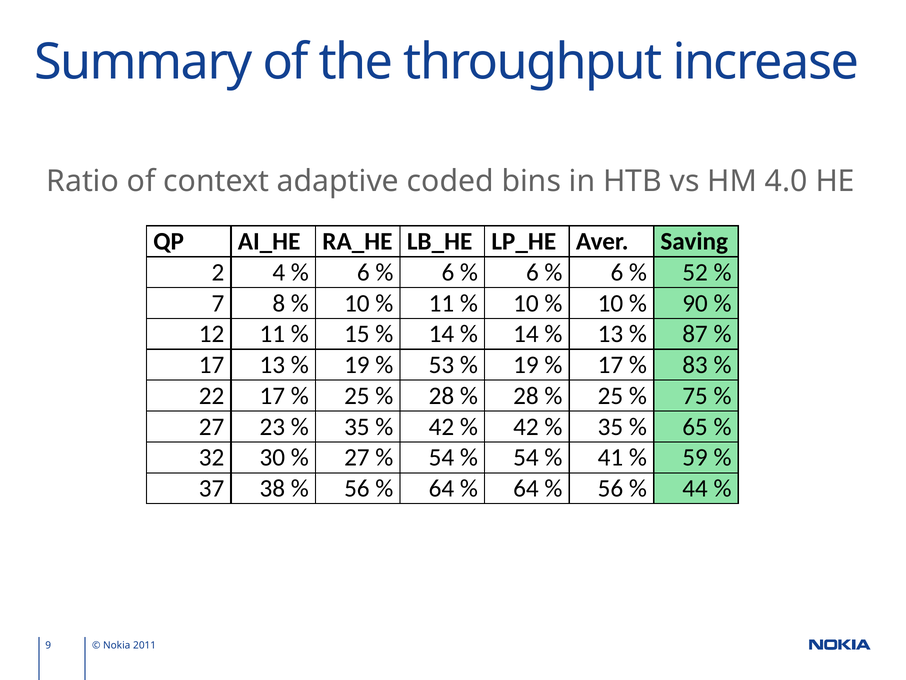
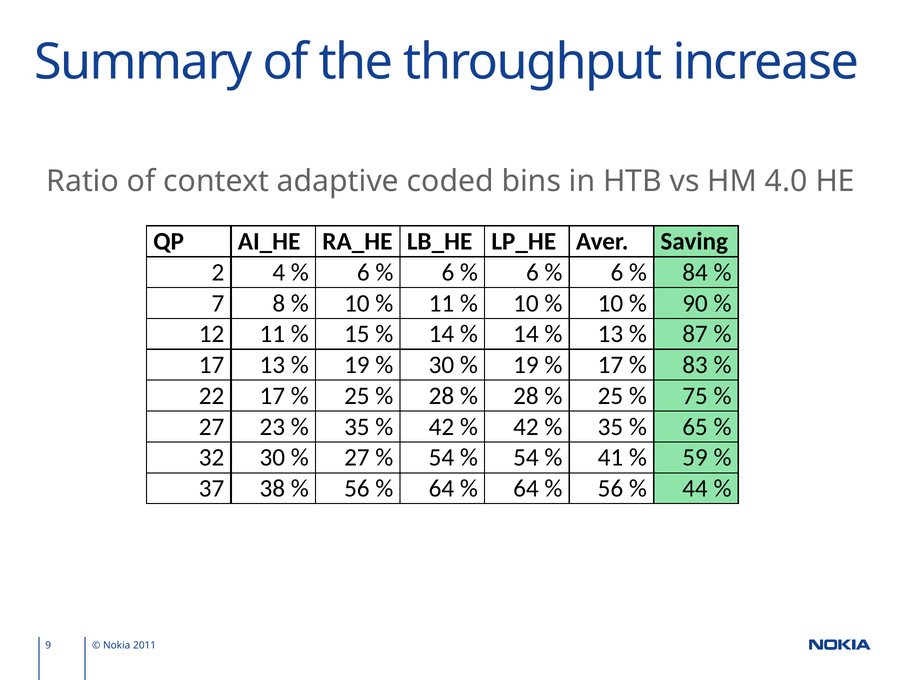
52: 52 -> 84
53 at (441, 365): 53 -> 30
